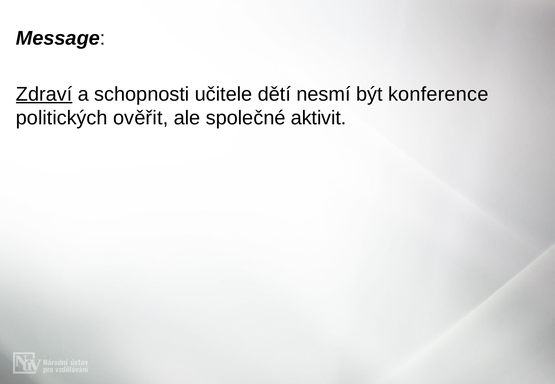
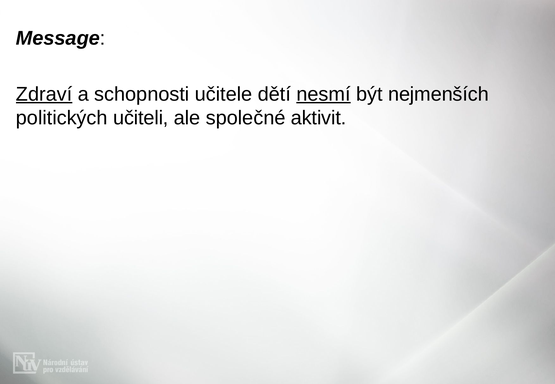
nesmí underline: none -> present
konference: konference -> nejmenších
ověřit: ověřit -> učiteli
